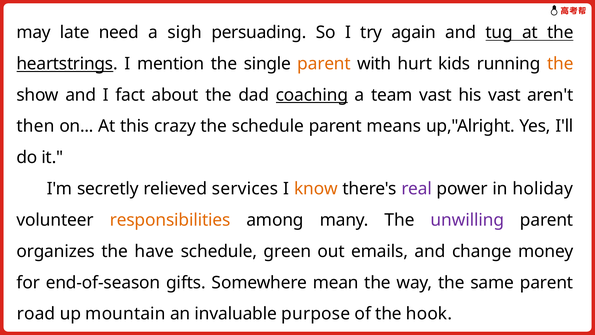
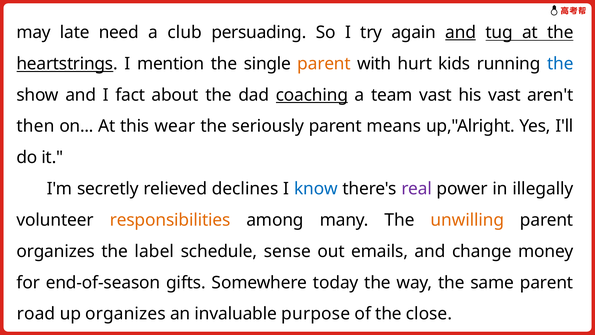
sigh: sigh -> club
and at (461, 32) underline: none -> present
the at (560, 64) colour: orange -> blue
crazy: crazy -> wear
the schedule: schedule -> seriously
services: services -> declines
know colour: orange -> blue
holiday: holiday -> illegally
unwilling colour: purple -> orange
have: have -> label
green: green -> sense
mean: mean -> today
up mountain: mountain -> organizes
hook: hook -> close
